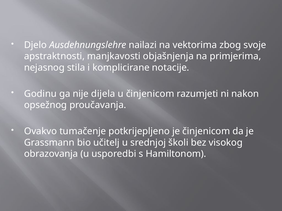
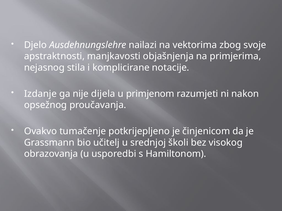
Godinu: Godinu -> Izdanje
u činjenicom: činjenicom -> primjenom
